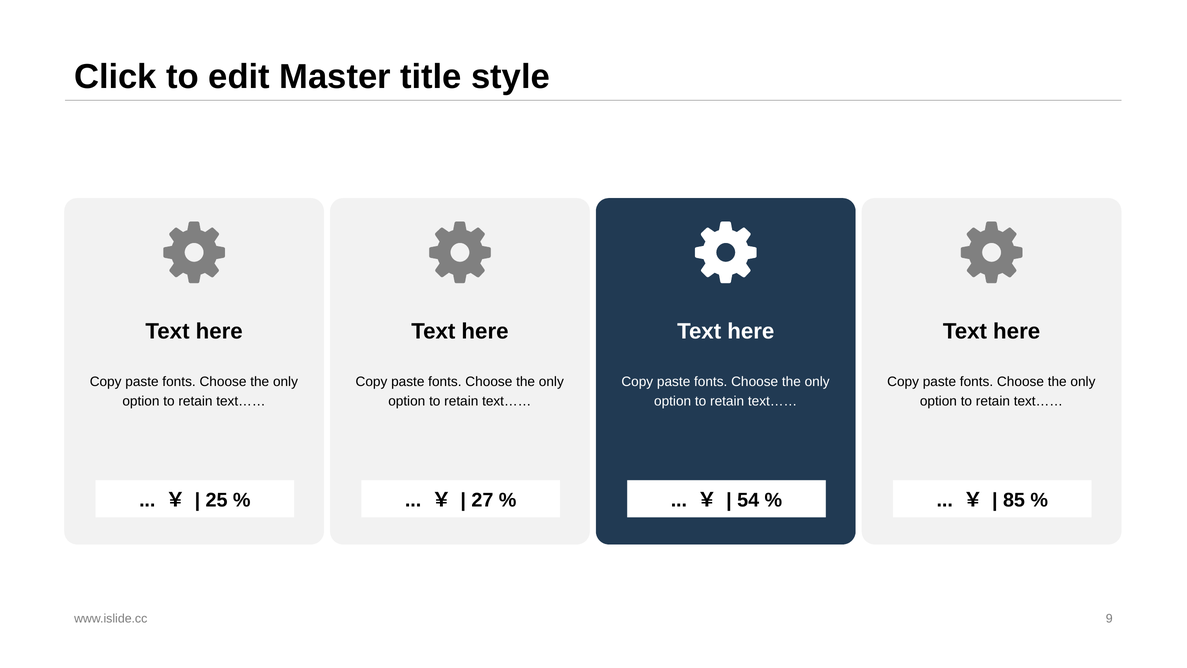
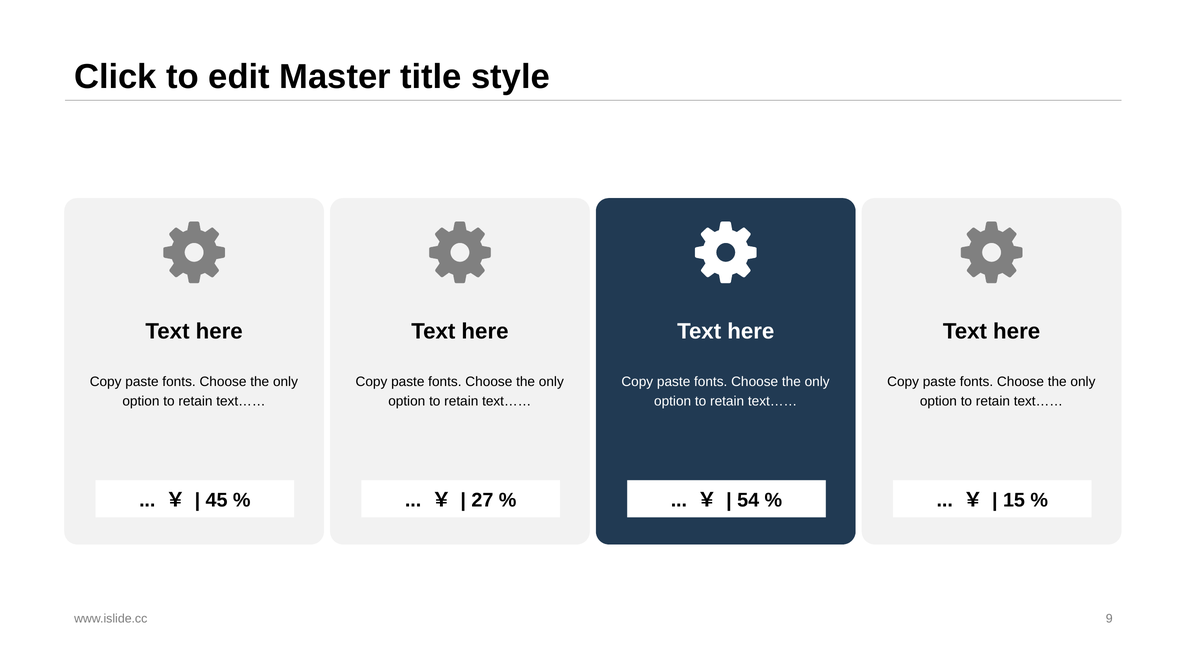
25: 25 -> 45
85: 85 -> 15
